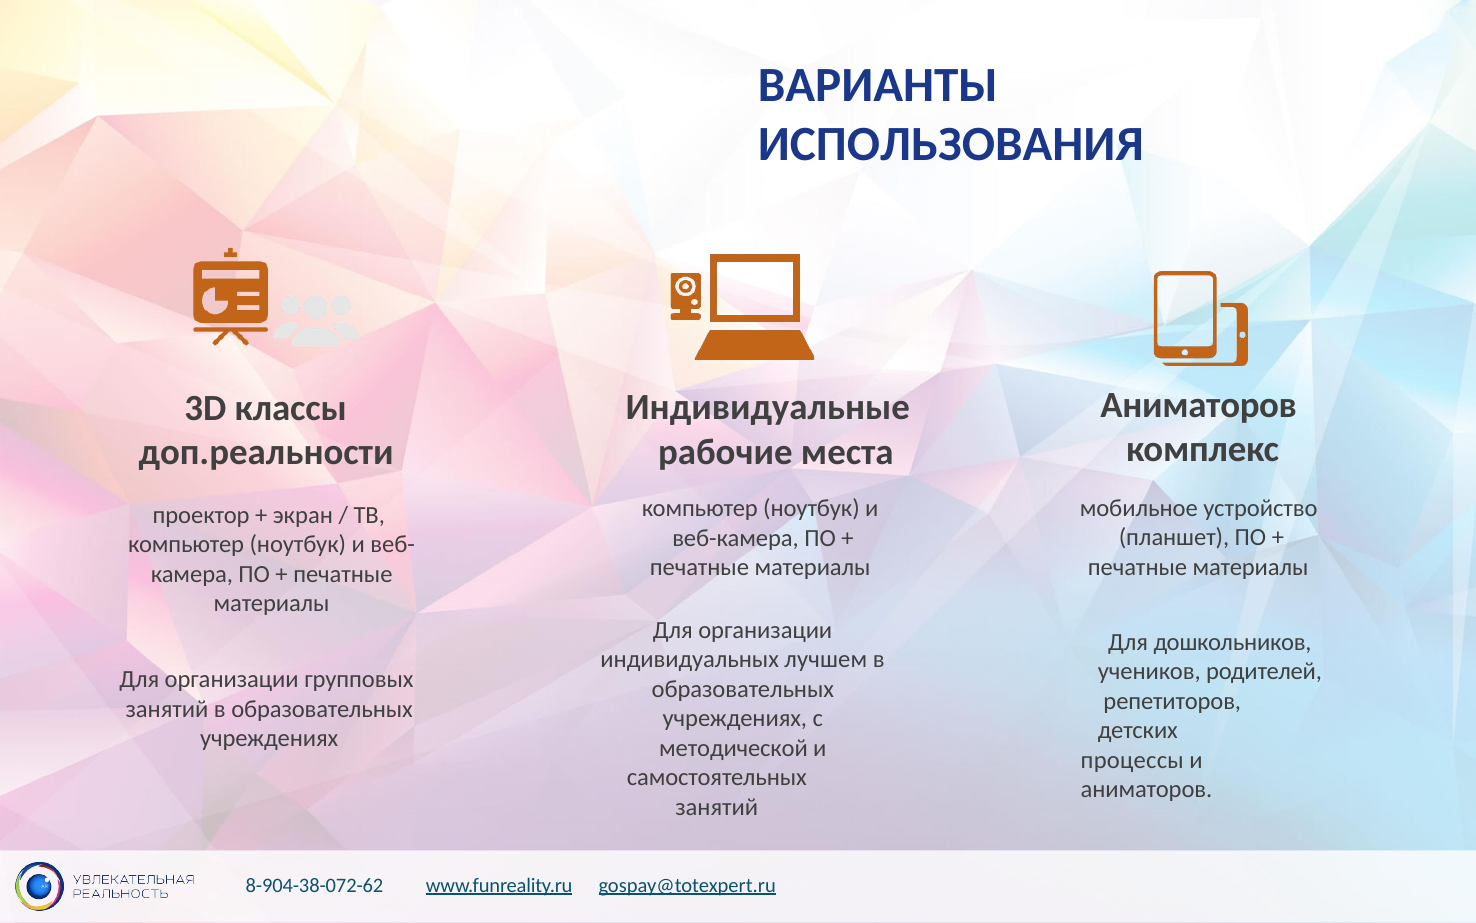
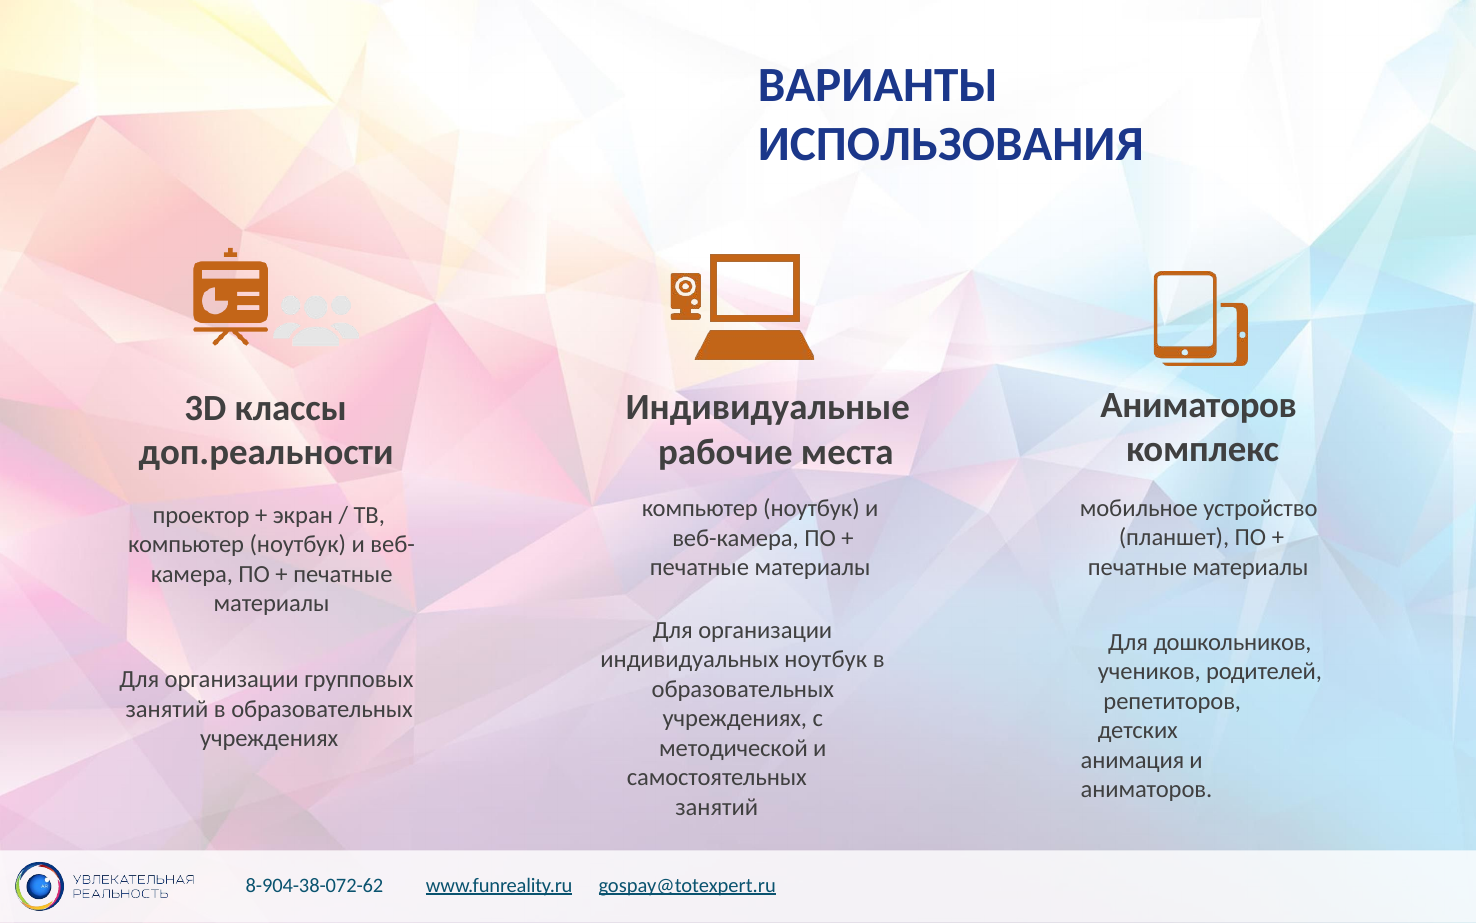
индивидуальных лучшем: лучшем -> ноутбук
процессы: процессы -> анимация
